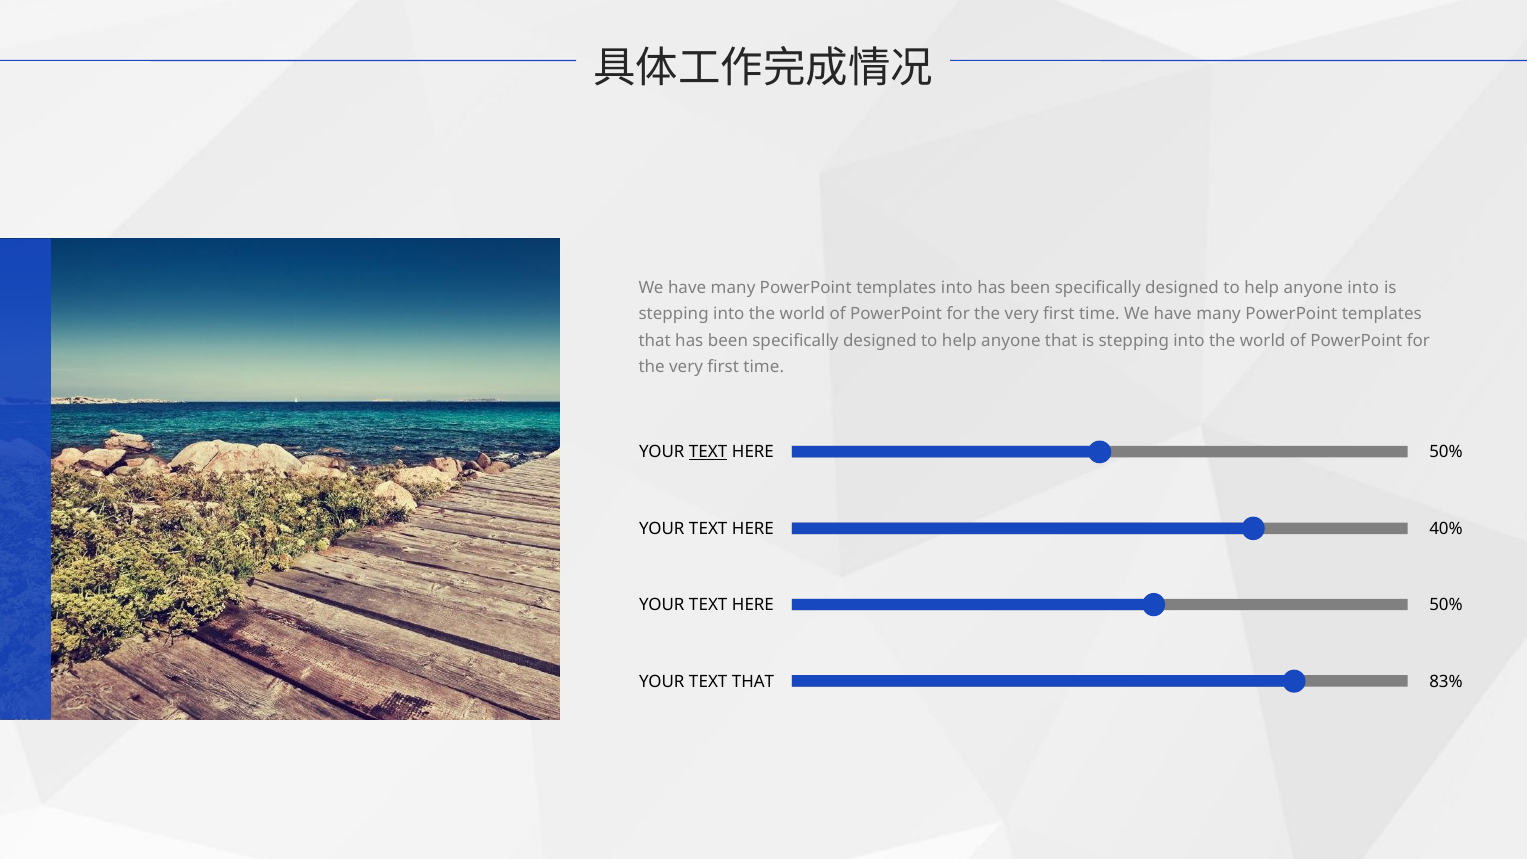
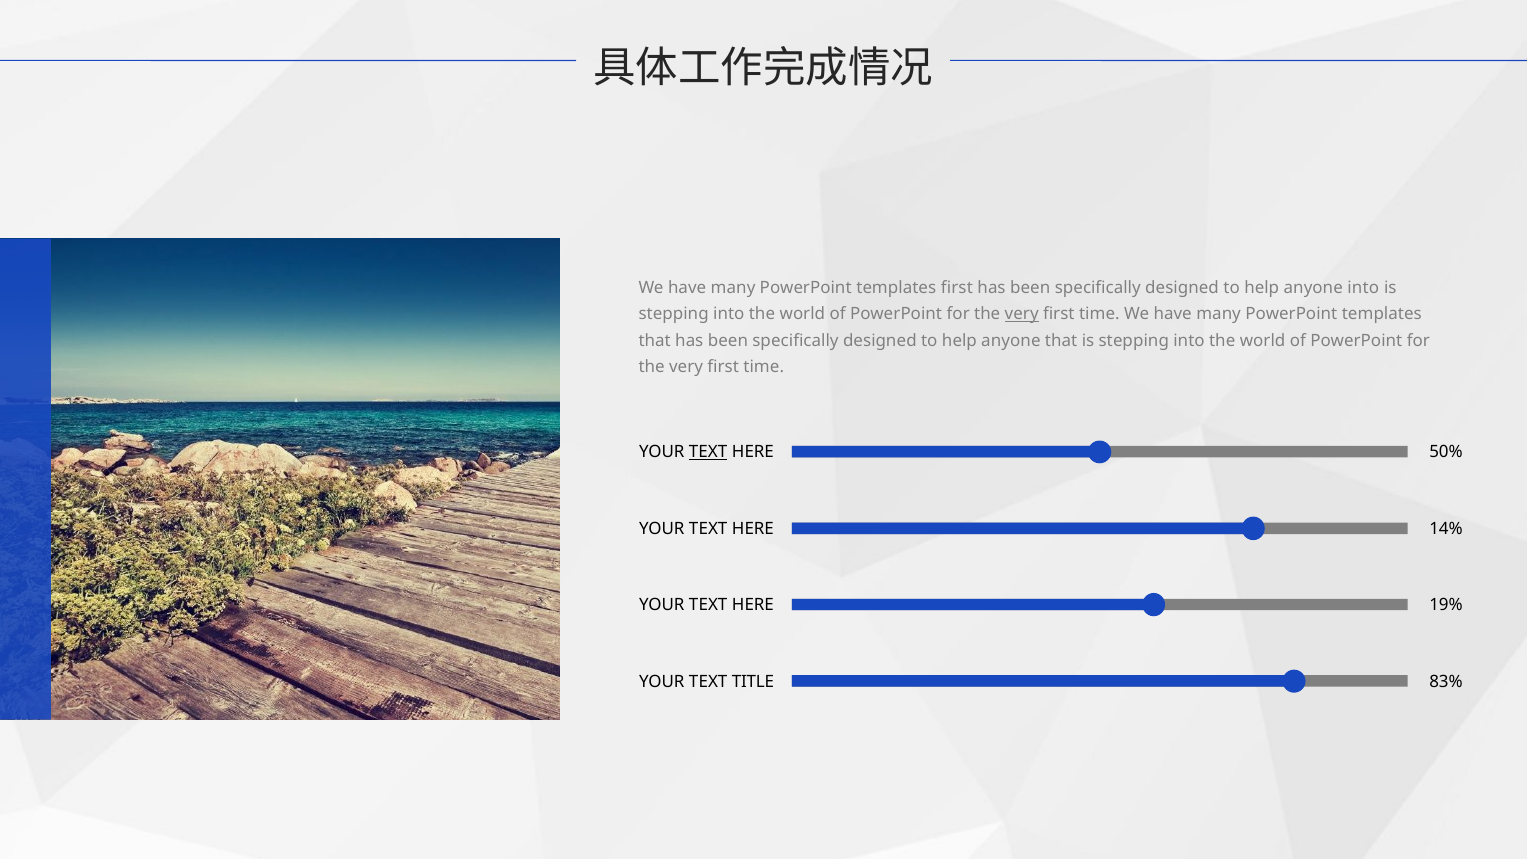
templates into: into -> first
very at (1022, 314) underline: none -> present
40%: 40% -> 14%
50% at (1446, 605): 50% -> 19%
TEXT THAT: THAT -> TITLE
